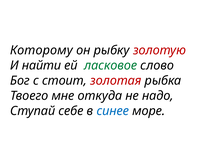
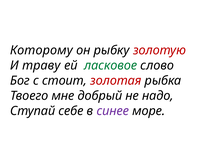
найти: найти -> траву
откуда: откуда -> добрый
синее colour: blue -> purple
